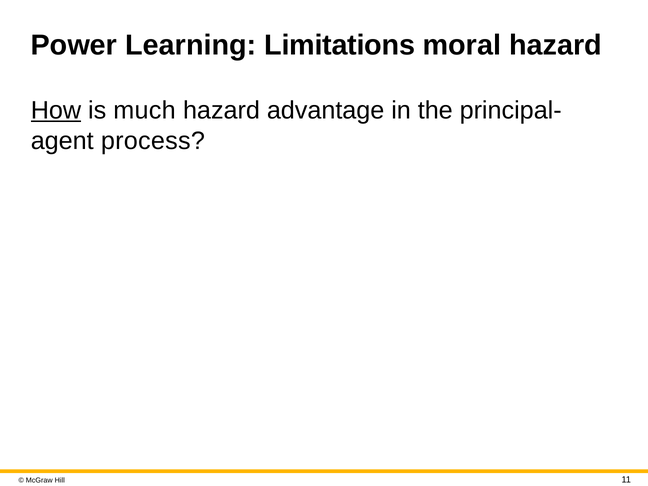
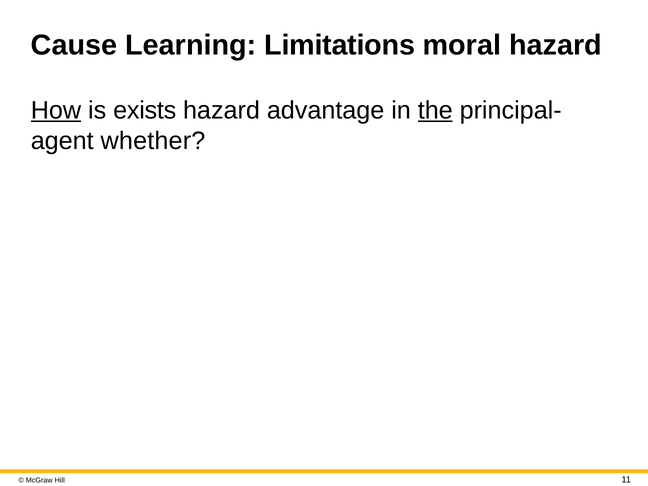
Power: Power -> Cause
much: much -> exists
the underline: none -> present
process: process -> whether
